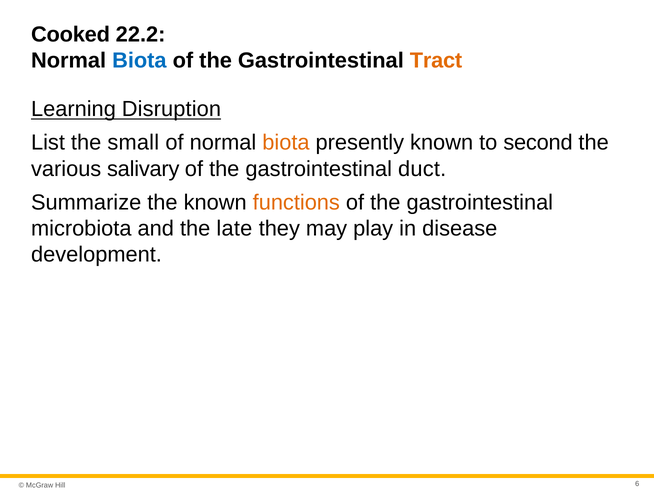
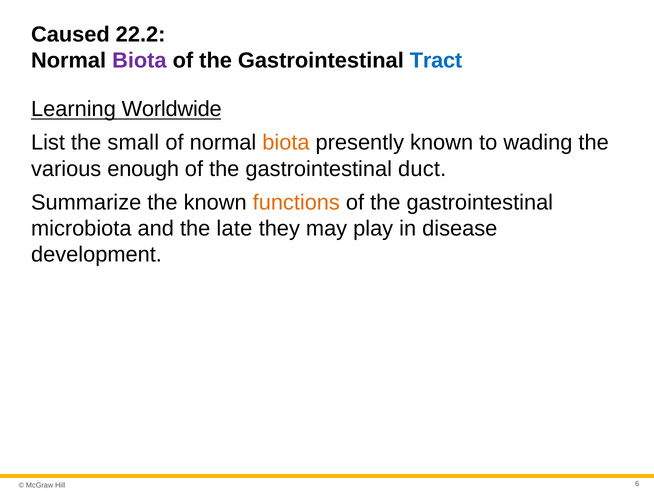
Cooked: Cooked -> Caused
Biota at (139, 61) colour: blue -> purple
Tract colour: orange -> blue
Disruption: Disruption -> Worldwide
second: second -> wading
salivary: salivary -> enough
